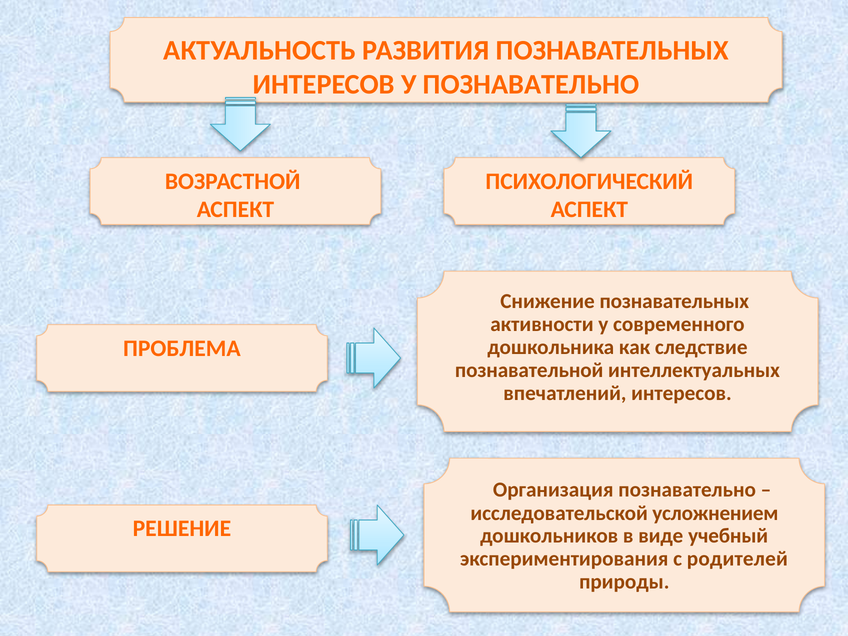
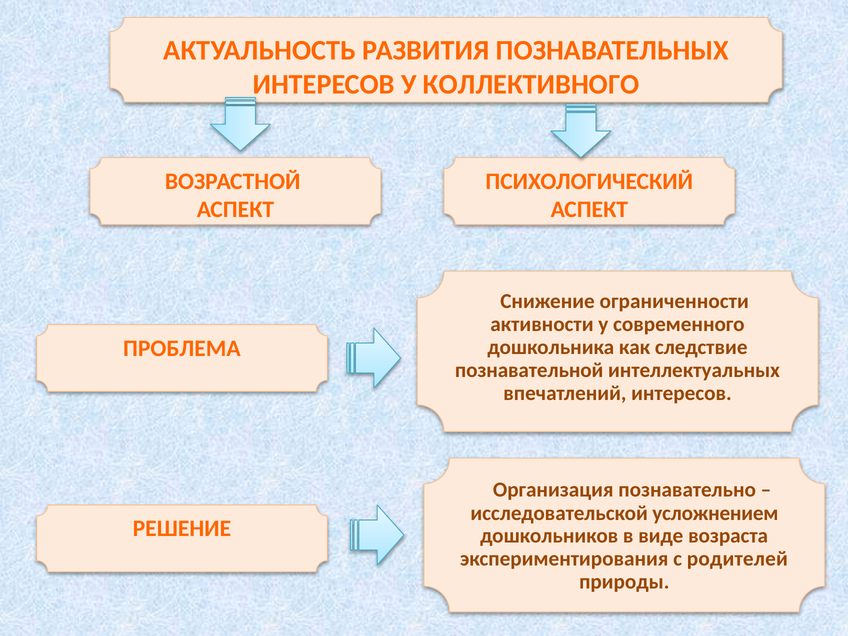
У ПОЗНАВАТЕЛЬНО: ПОЗНАВАТЕЛЬНО -> КОЛЛЕКТИВНОГО
Снижение познавательных: познавательных -> ограниченности
учебный: учебный -> возраста
